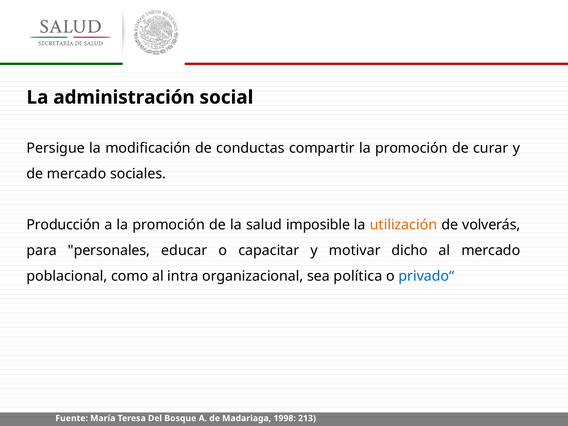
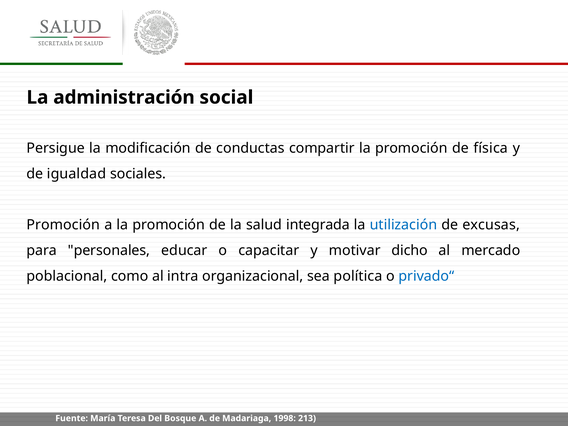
curar: curar -> física
de mercado: mercado -> igualdad
Producción at (63, 225): Producción -> Promoción
imposible: imposible -> integrada
utilización colour: orange -> blue
volverás: volverás -> excusas
